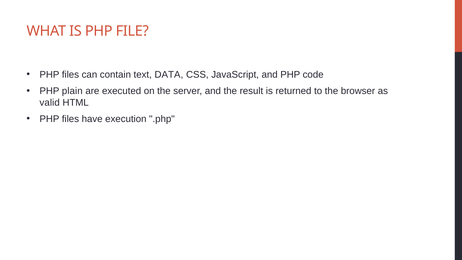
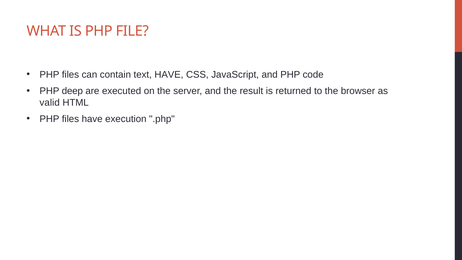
text DATA: DATA -> HAVE
plain: plain -> deep
